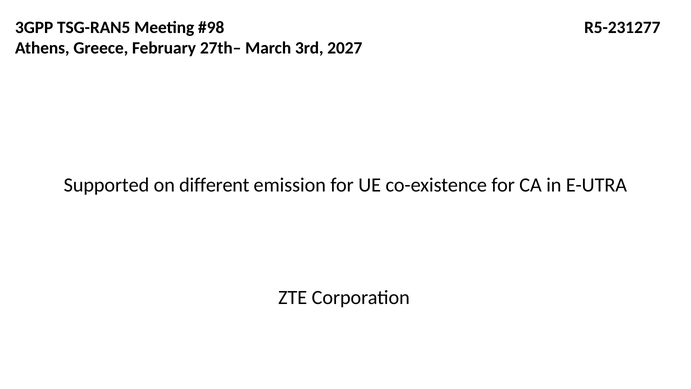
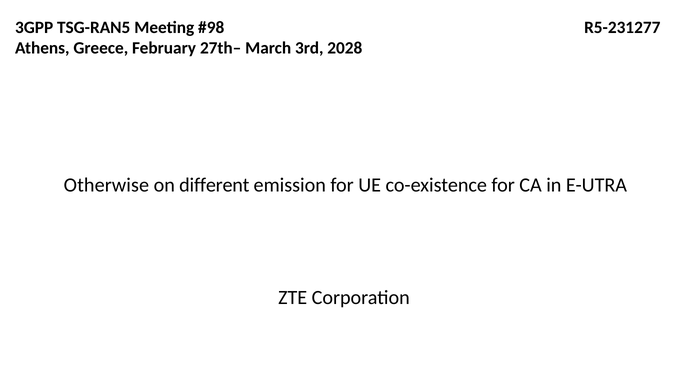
2027: 2027 -> 2028
Supported: Supported -> Otherwise
